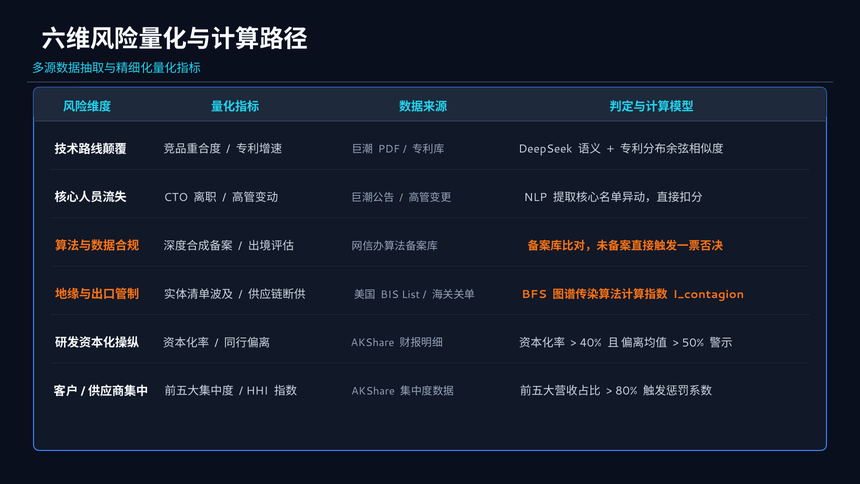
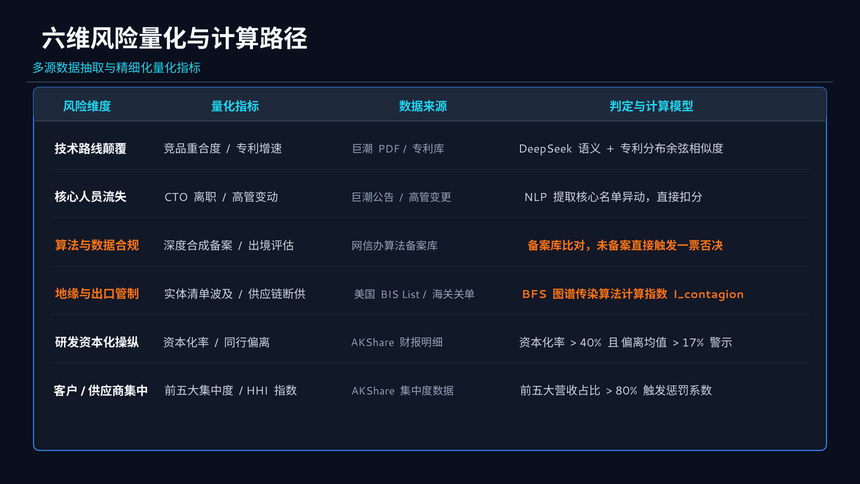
50%: 50% -> 17%
